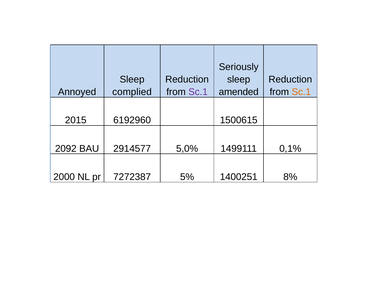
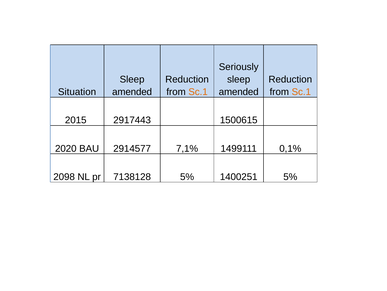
Annoyed: Annoyed -> Situation
complied at (132, 92): complied -> amended
Sc.1 at (198, 92) colour: purple -> orange
6192960: 6192960 -> 2917443
2092: 2092 -> 2020
5,0%: 5,0% -> 7,1%
2000: 2000 -> 2098
7272387: 7272387 -> 7138128
1400251 8%: 8% -> 5%
